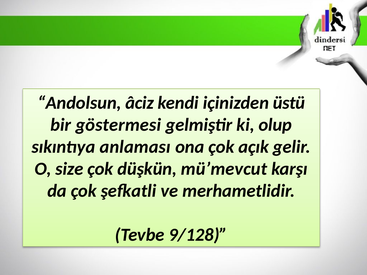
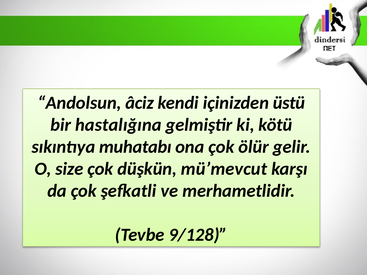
göstermesi: göstermesi -> hastalığına
olup: olup -> kötü
anlaması: anlaması -> muhatabı
açık: açık -> ölür
